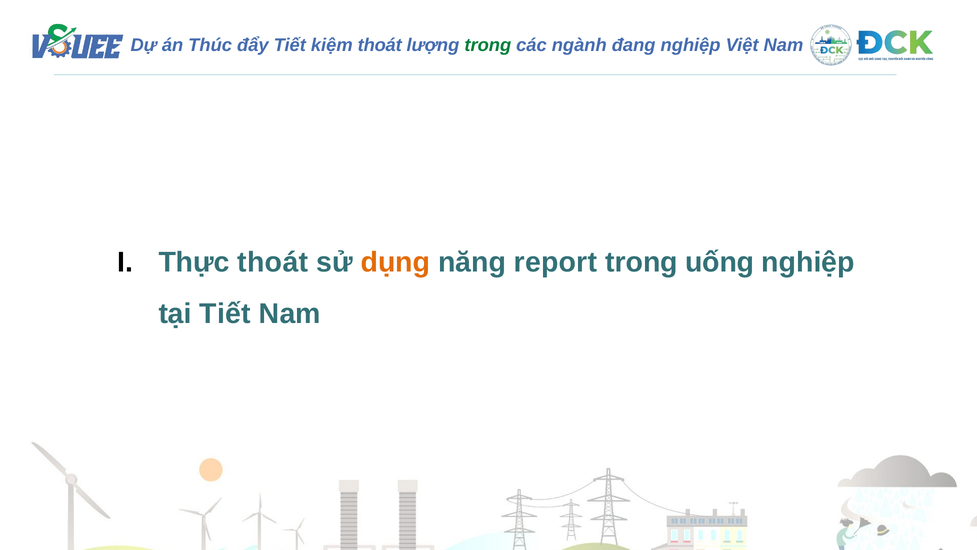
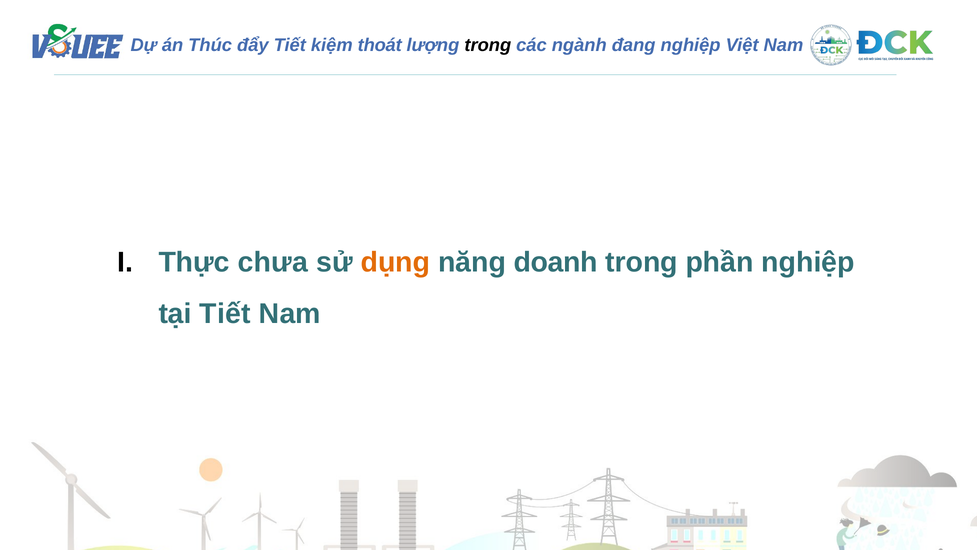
trong at (488, 45) colour: green -> black
Thực thoát: thoát -> chưa
report: report -> doanh
uống: uống -> phần
